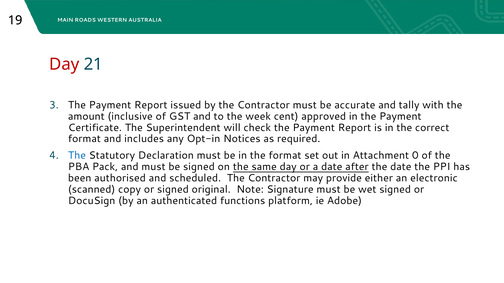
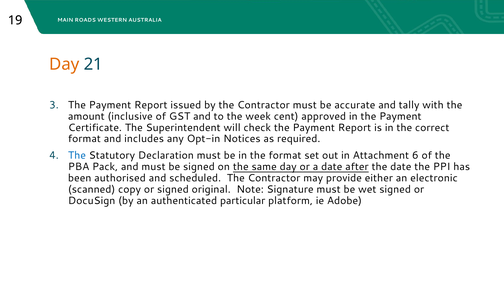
Day at (64, 64) colour: red -> orange
0: 0 -> 6
functions: functions -> particular
